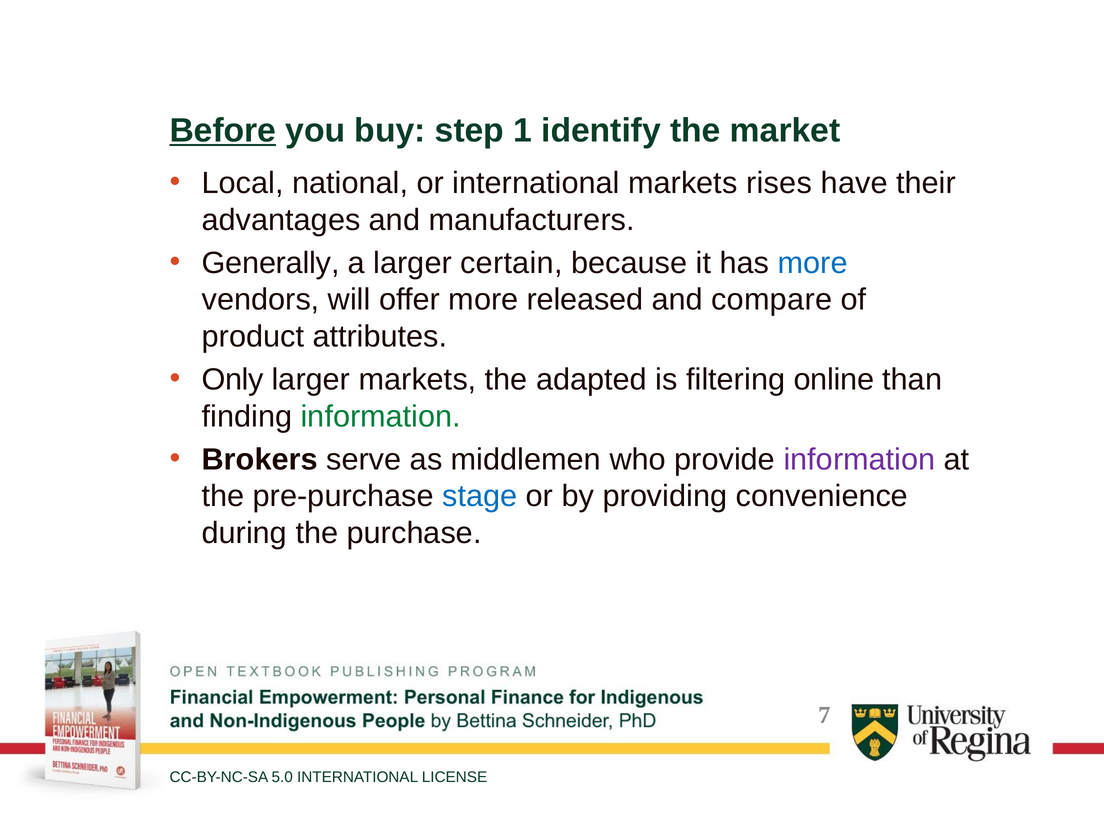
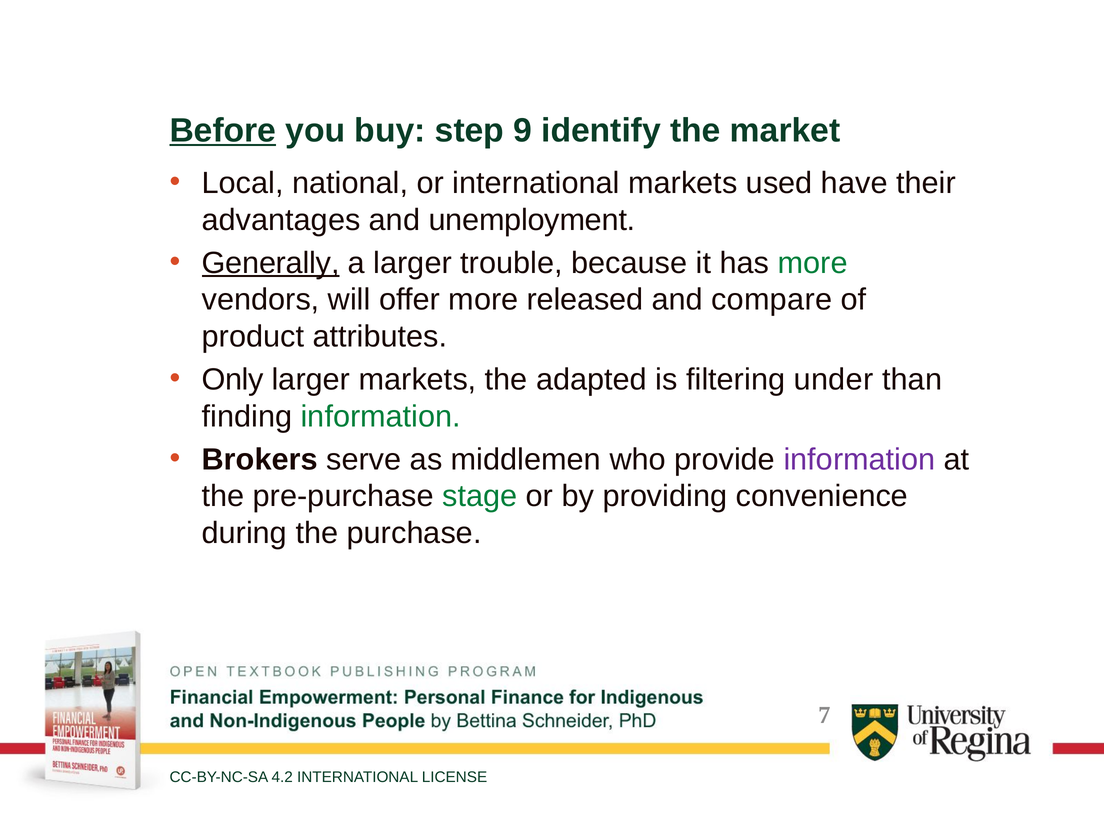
1: 1 -> 9
rises: rises -> used
manufacturers: manufacturers -> unemployment
Generally underline: none -> present
certain: certain -> trouble
more at (813, 263) colour: blue -> green
online: online -> under
stage colour: blue -> green
5.0: 5.0 -> 4.2
